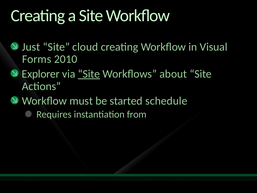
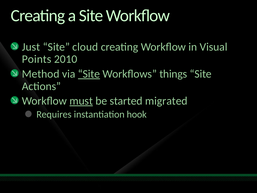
Forms: Forms -> Points
Explorer: Explorer -> Method
about: about -> things
must underline: none -> present
schedule: schedule -> migrated
from: from -> hook
